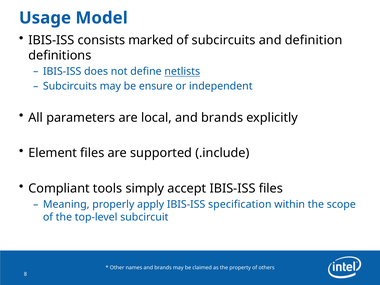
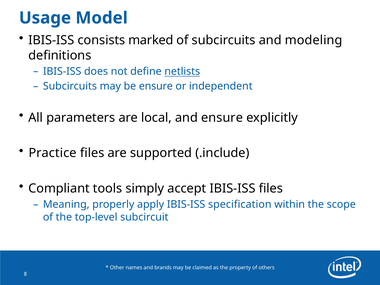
definition: definition -> modeling
local and brands: brands -> ensure
Element: Element -> Practice
